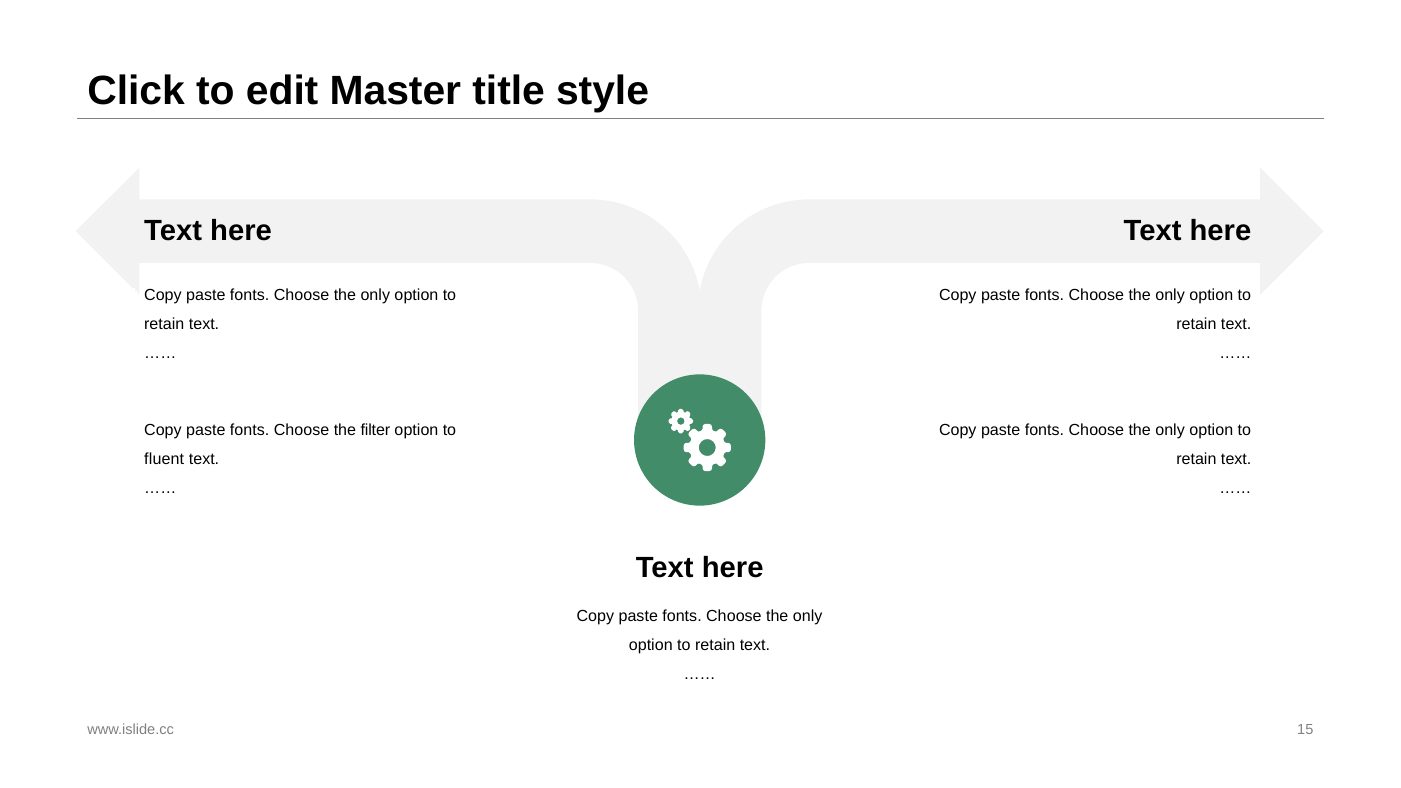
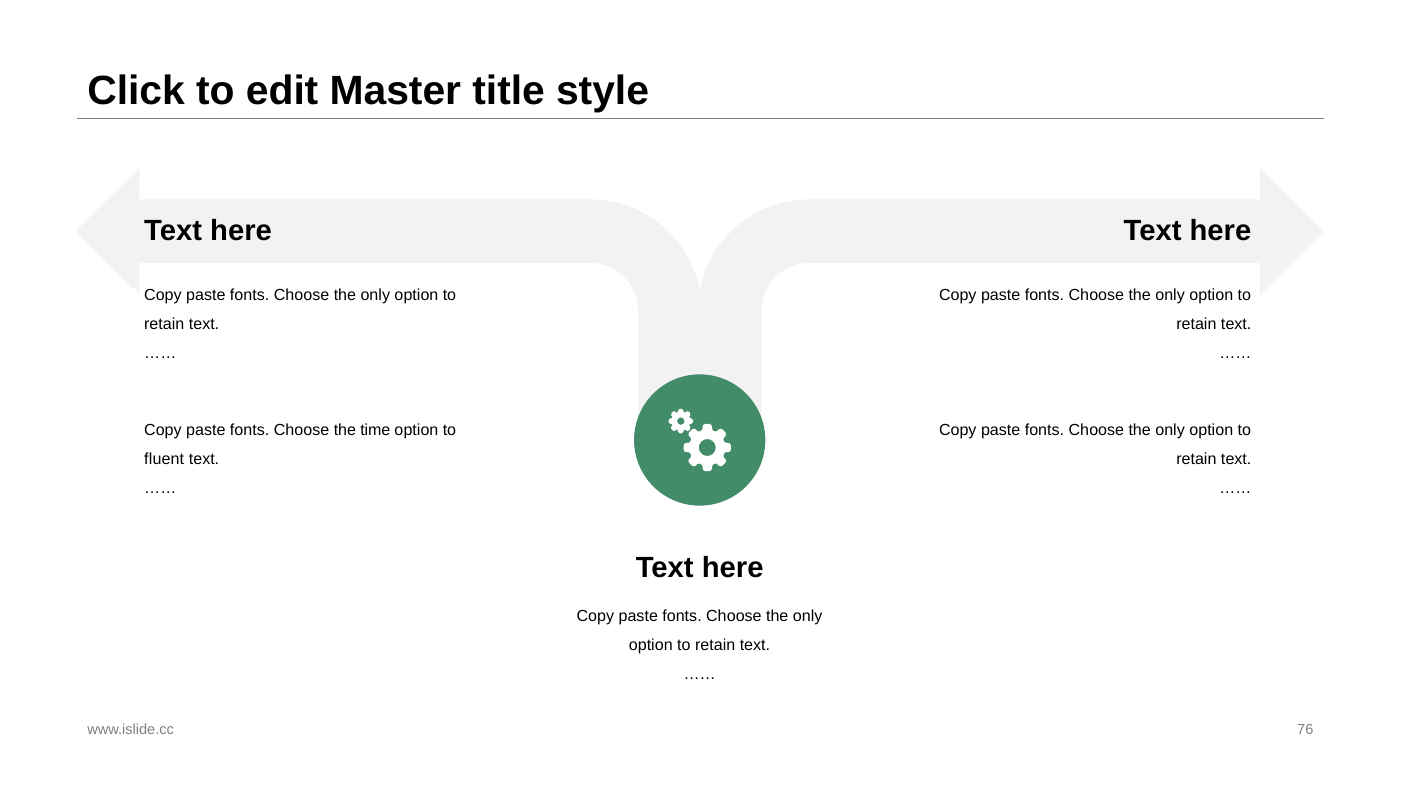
filter: filter -> time
15: 15 -> 76
